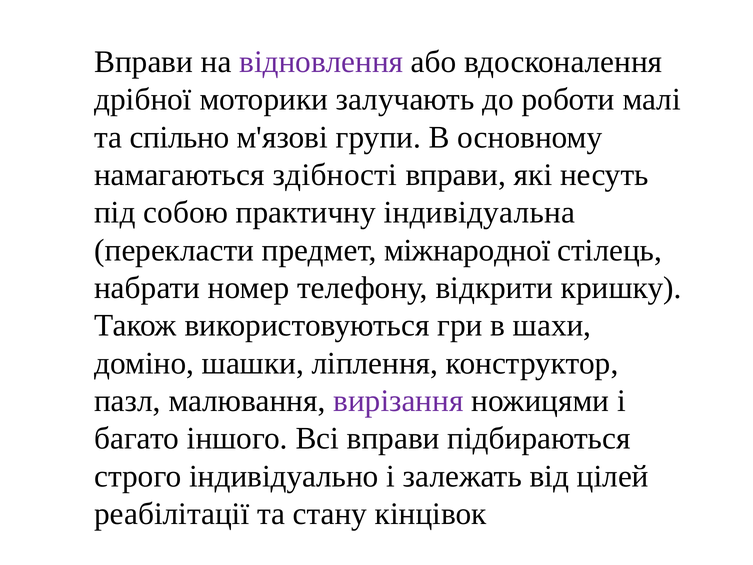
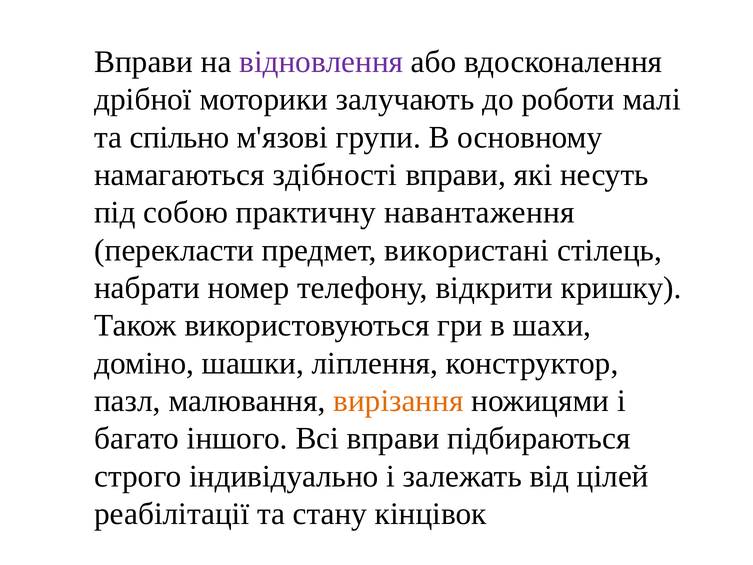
індивідуальна: індивідуальна -> навантаження
міжнародної: міжнародної -> використані
вирізання colour: purple -> orange
